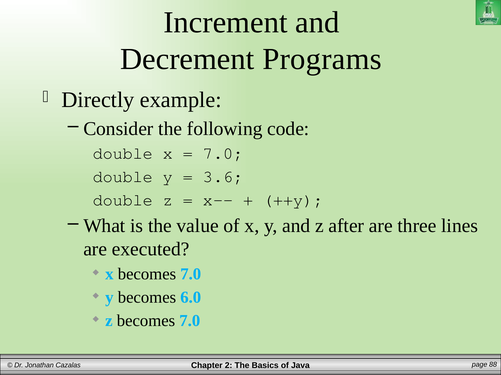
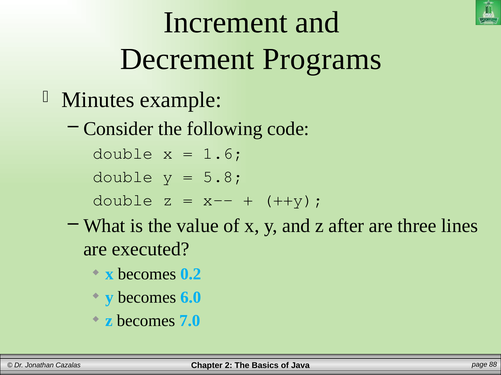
Directly: Directly -> Minutes
7.0 at (223, 154): 7.0 -> 1.6
3.6: 3.6 -> 5.8
x becomes 7.0: 7.0 -> 0.2
